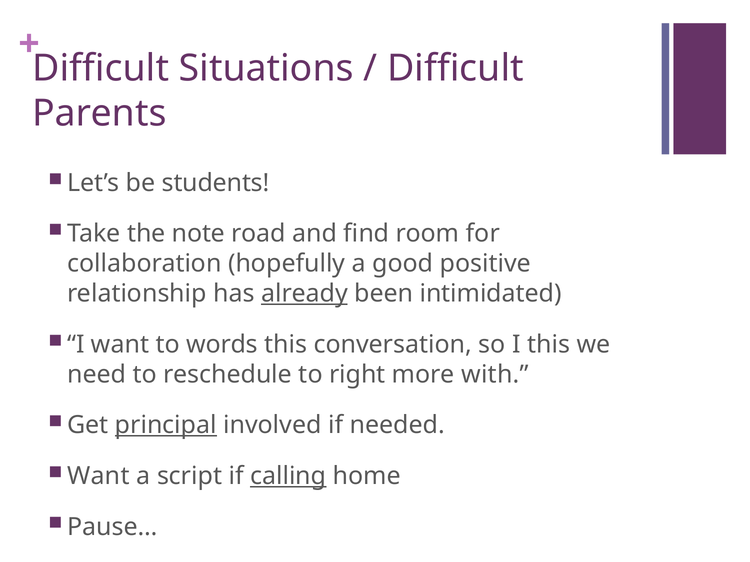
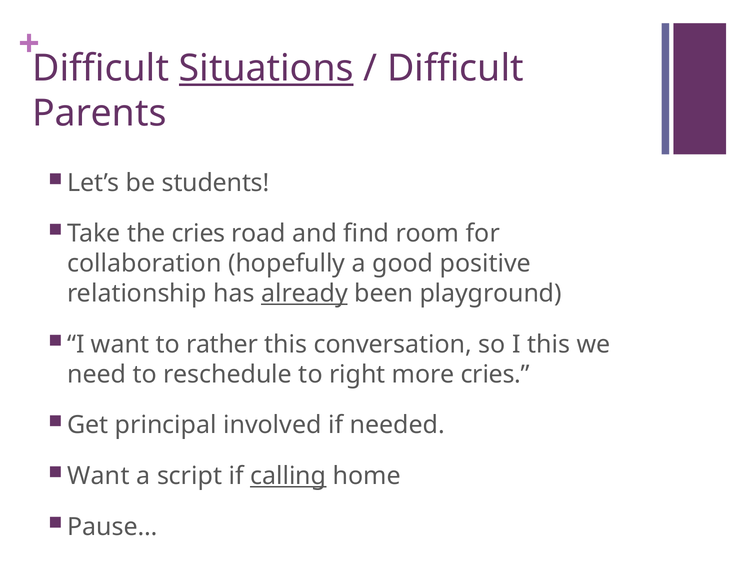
Situations underline: none -> present
the note: note -> cries
intimidated: intimidated -> playground
words: words -> rather
more with: with -> cries
principal underline: present -> none
